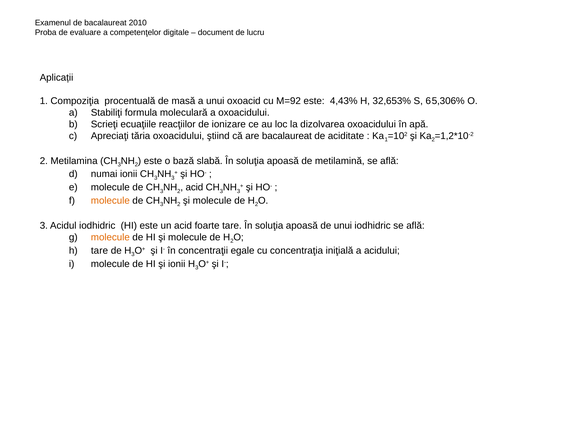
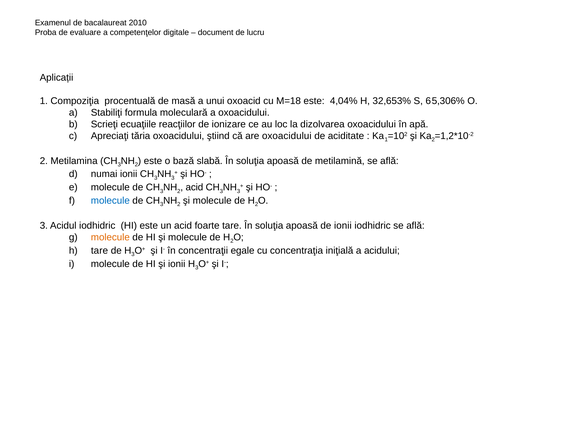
M=92: M=92 -> M=18
4,43%: 4,43% -> 4,04%
are bacalaureat: bacalaureat -> oxoacidului
molecule at (110, 201) colour: orange -> blue
de unui: unui -> ionii
